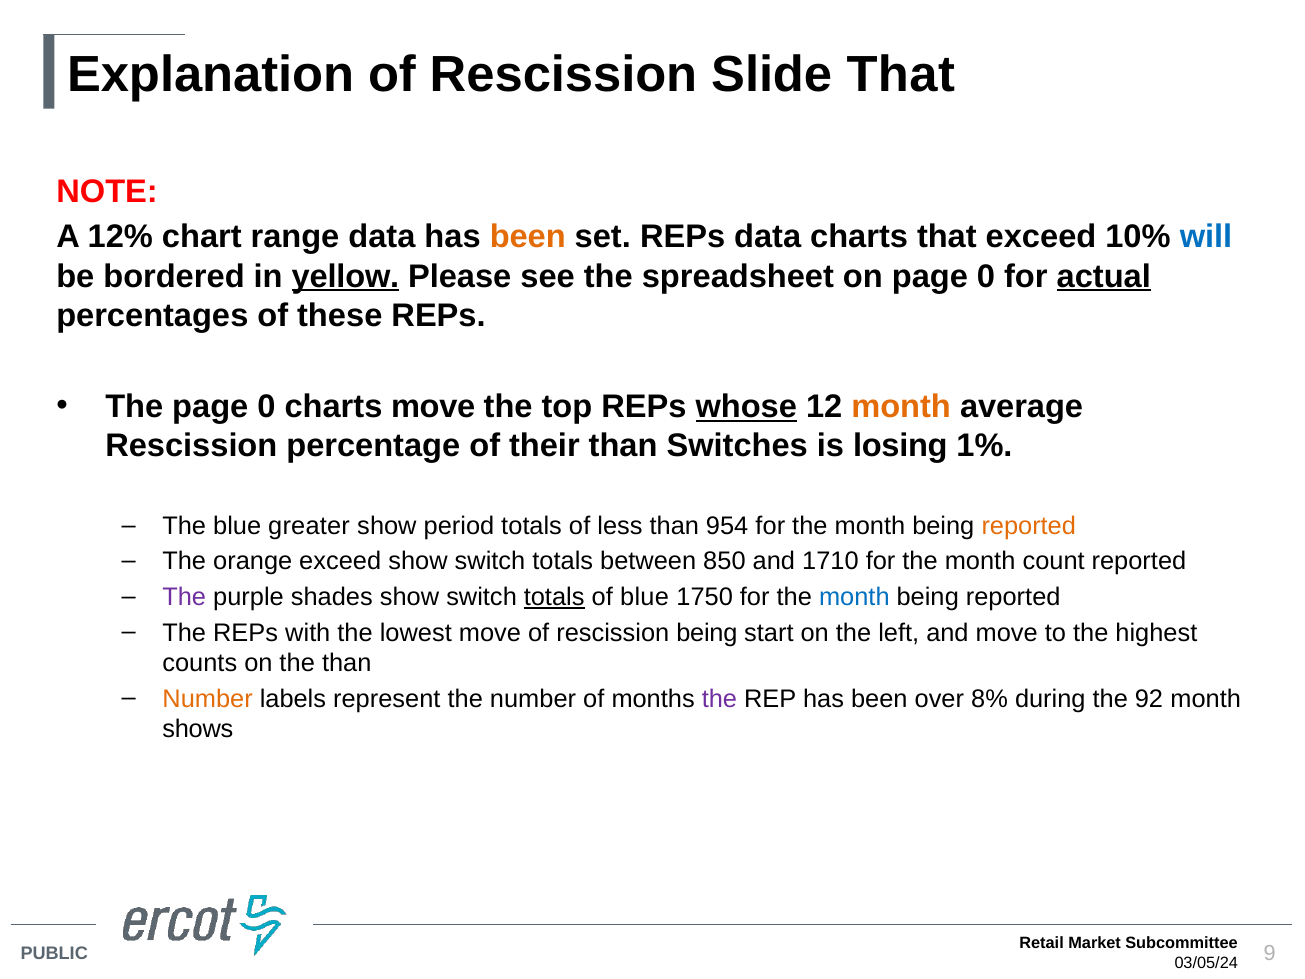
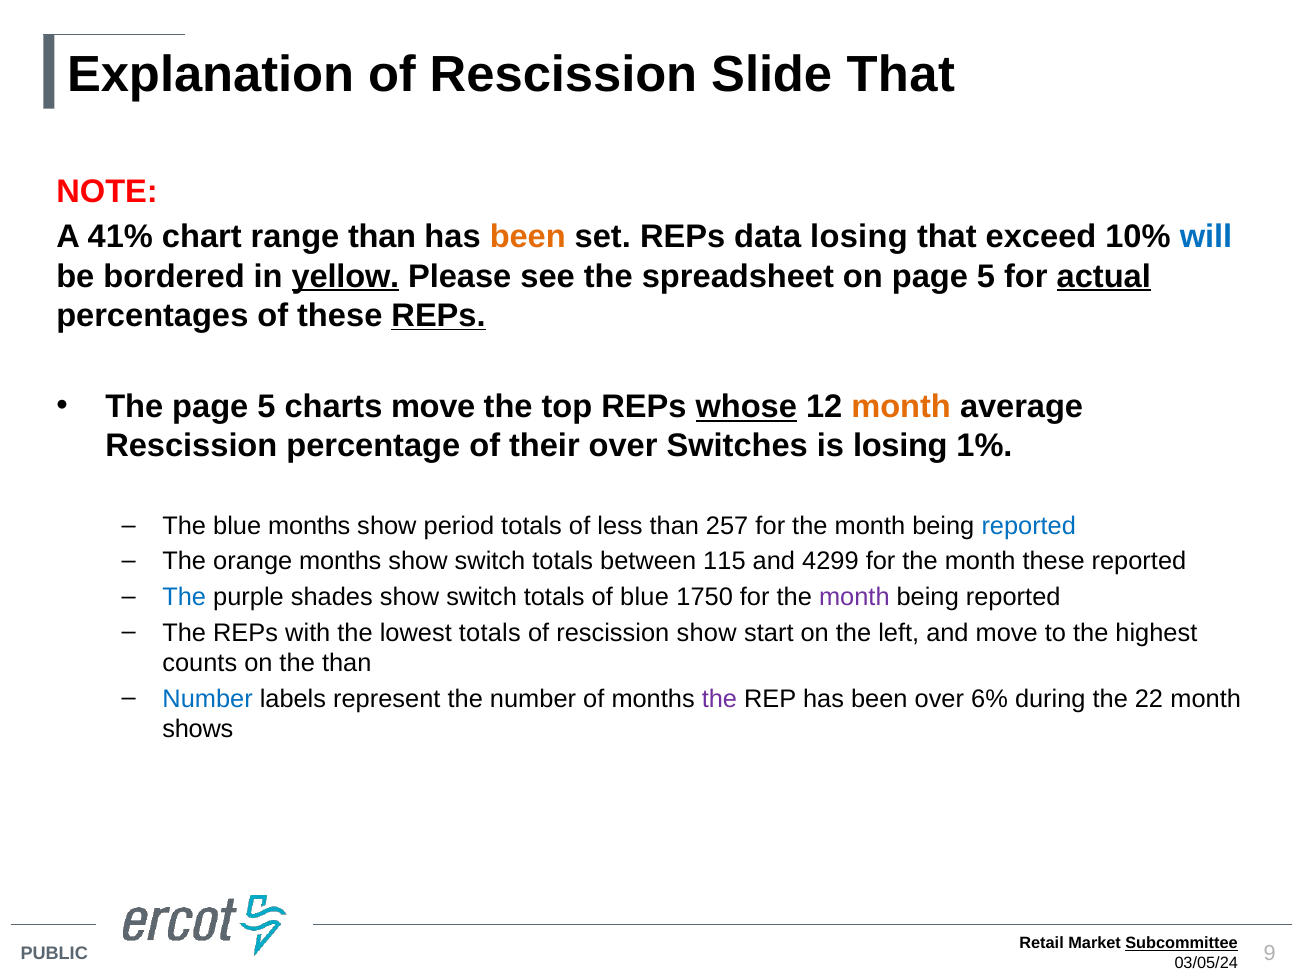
12%: 12% -> 41%
range data: data -> than
data charts: charts -> losing
on page 0: 0 -> 5
REPs at (439, 315) underline: none -> present
The page 0: 0 -> 5
their than: than -> over
blue greater: greater -> months
954: 954 -> 257
reported at (1029, 526) colour: orange -> blue
orange exceed: exceed -> months
850: 850 -> 115
1710: 1710 -> 4299
month count: count -> these
The at (184, 597) colour: purple -> blue
totals at (554, 597) underline: present -> none
month at (854, 597) colour: blue -> purple
lowest move: move -> totals
rescission being: being -> show
Number at (208, 699) colour: orange -> blue
8%: 8% -> 6%
92: 92 -> 22
Subcommittee underline: none -> present
